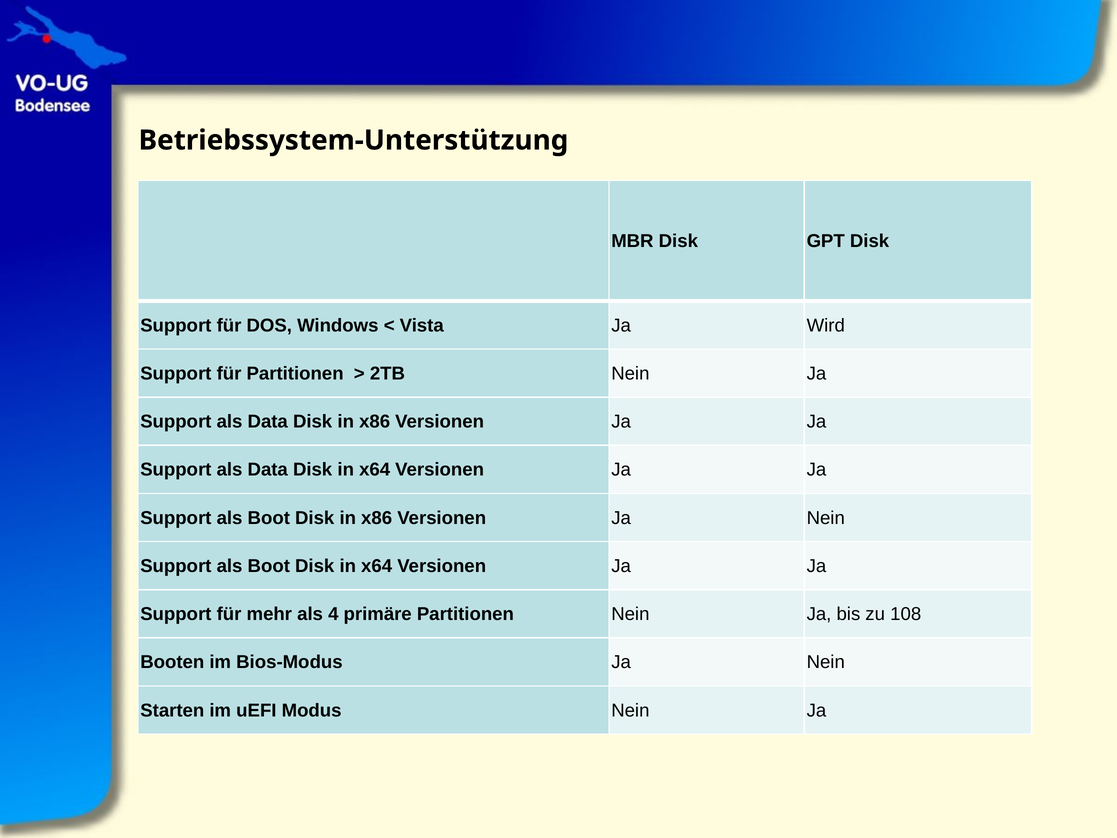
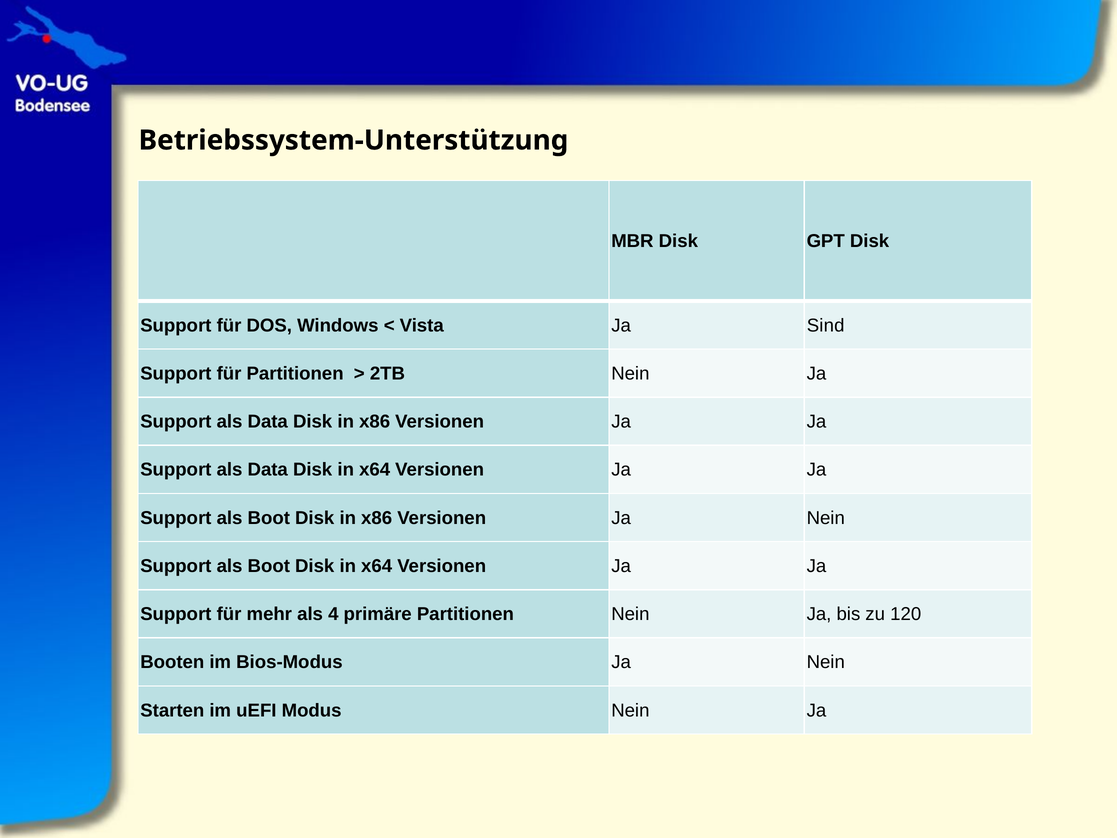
Wird: Wird -> Sind
108: 108 -> 120
